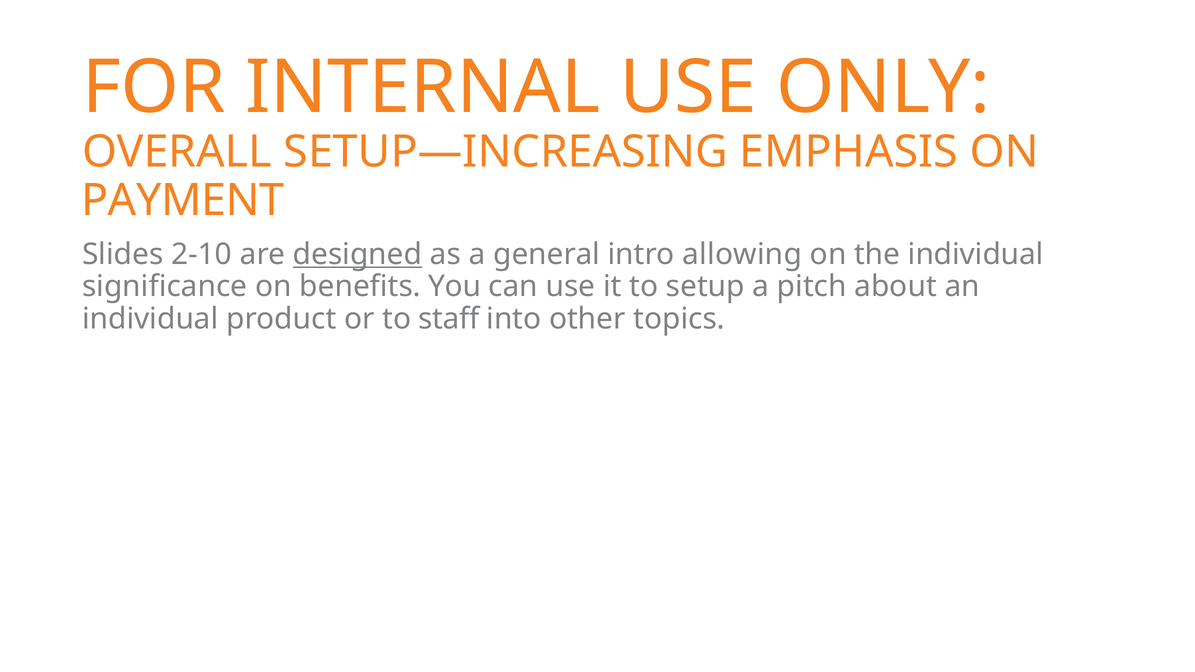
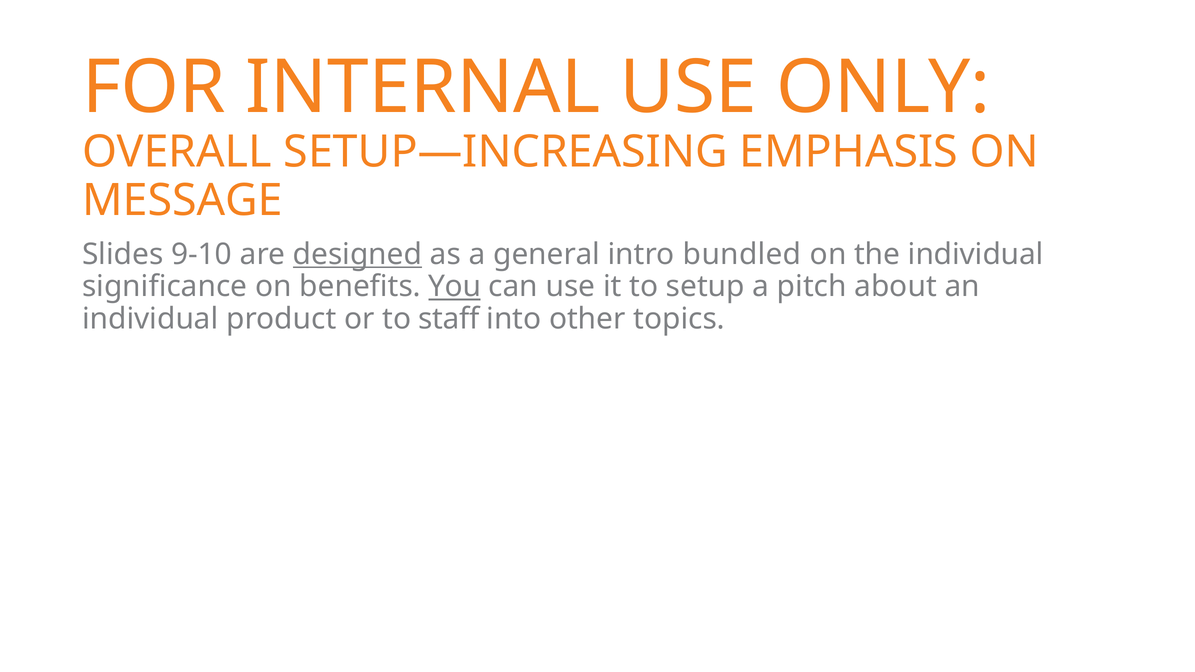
PAYMENT: PAYMENT -> MESSAGE
2-10: 2-10 -> 9-10
allowing: allowing -> bundled
You underline: none -> present
